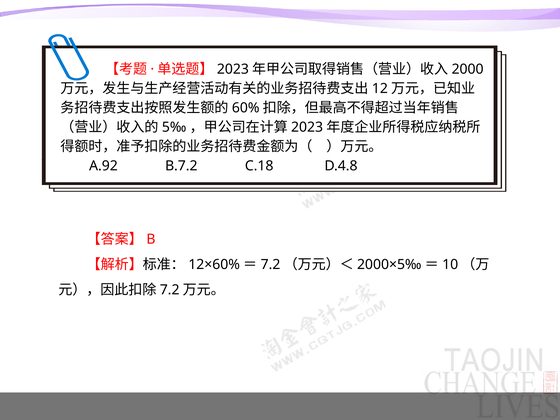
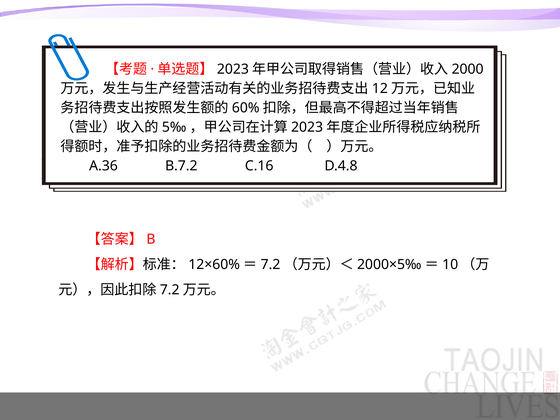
A.92: A.92 -> A.36
C.18: C.18 -> C.16
